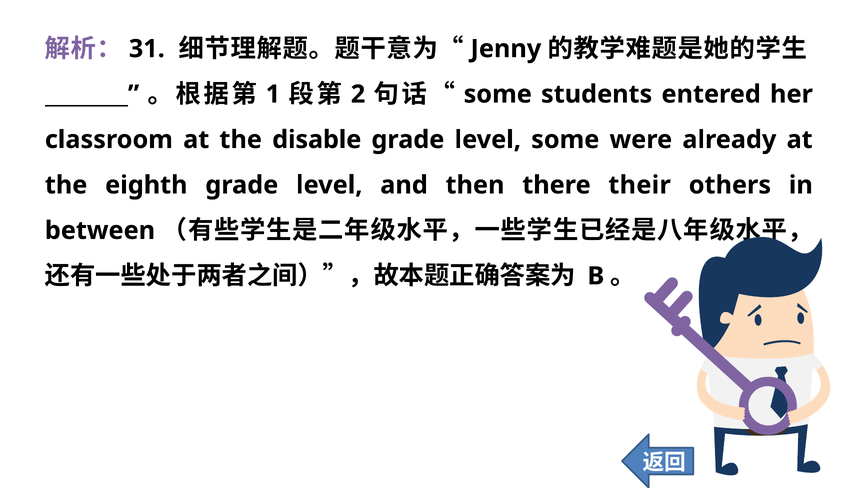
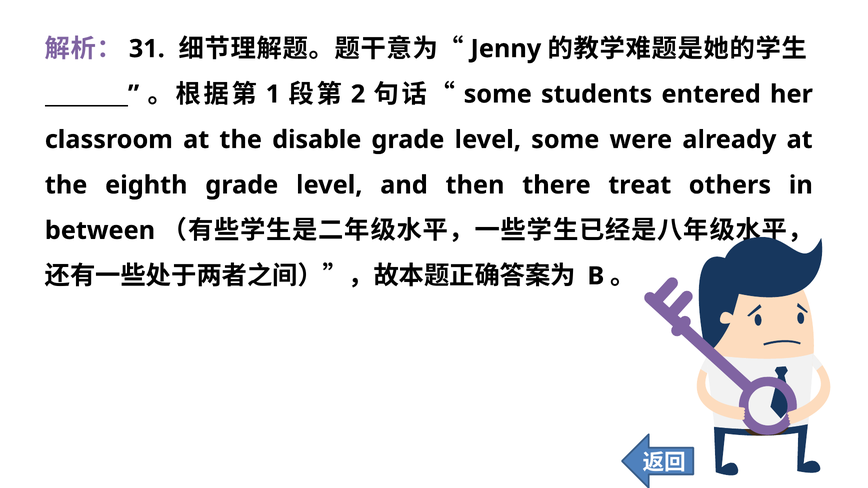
their: their -> treat
